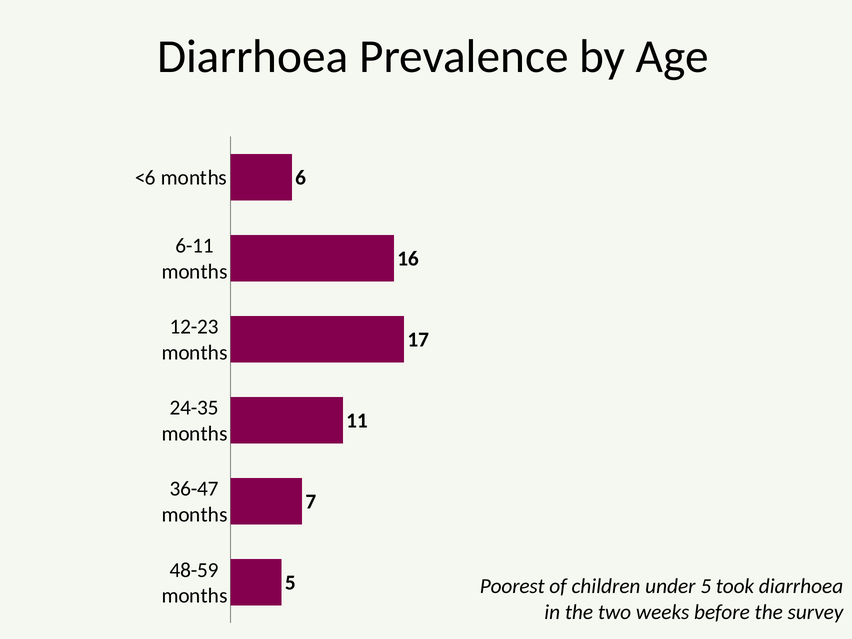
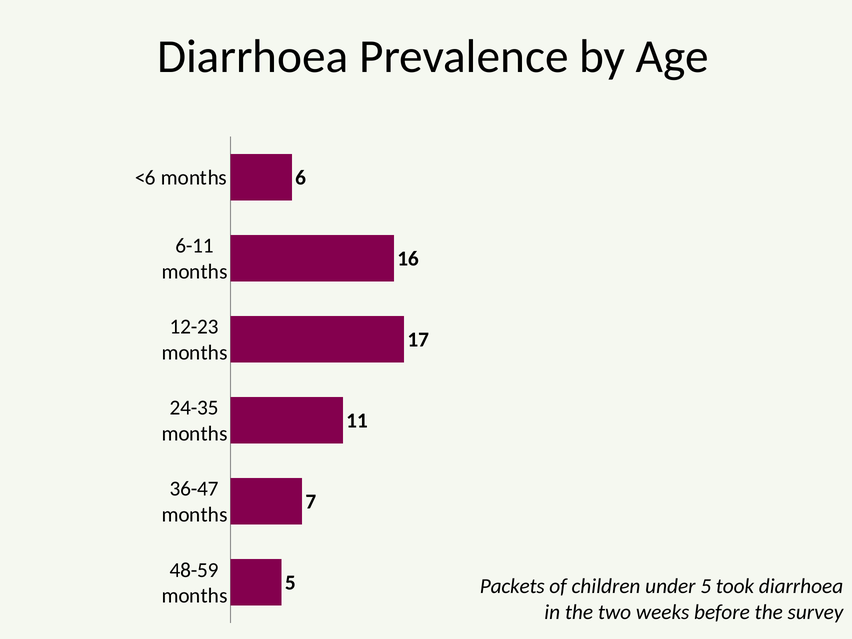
Poorest: Poorest -> Packets
